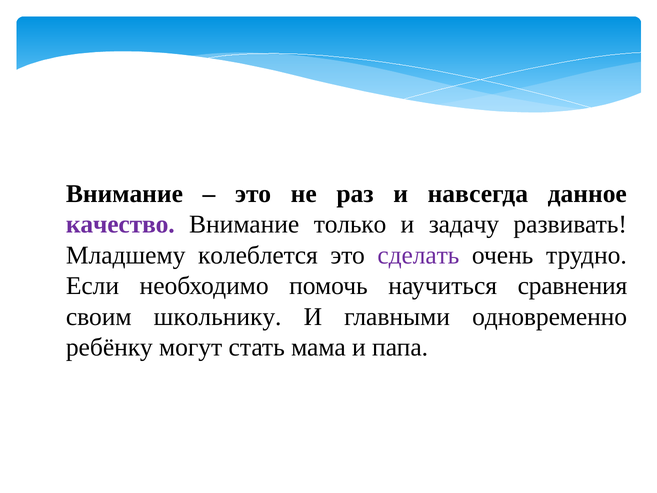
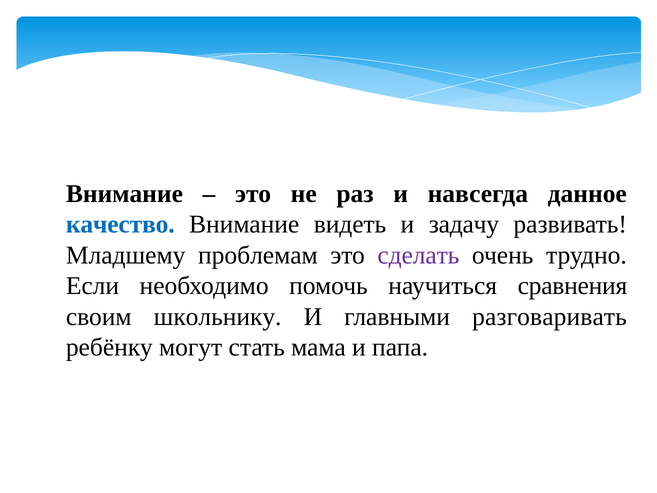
качество colour: purple -> blue
только: только -> видеть
колеблется: колеблется -> проблемам
одновременно: одновременно -> разговаривать
